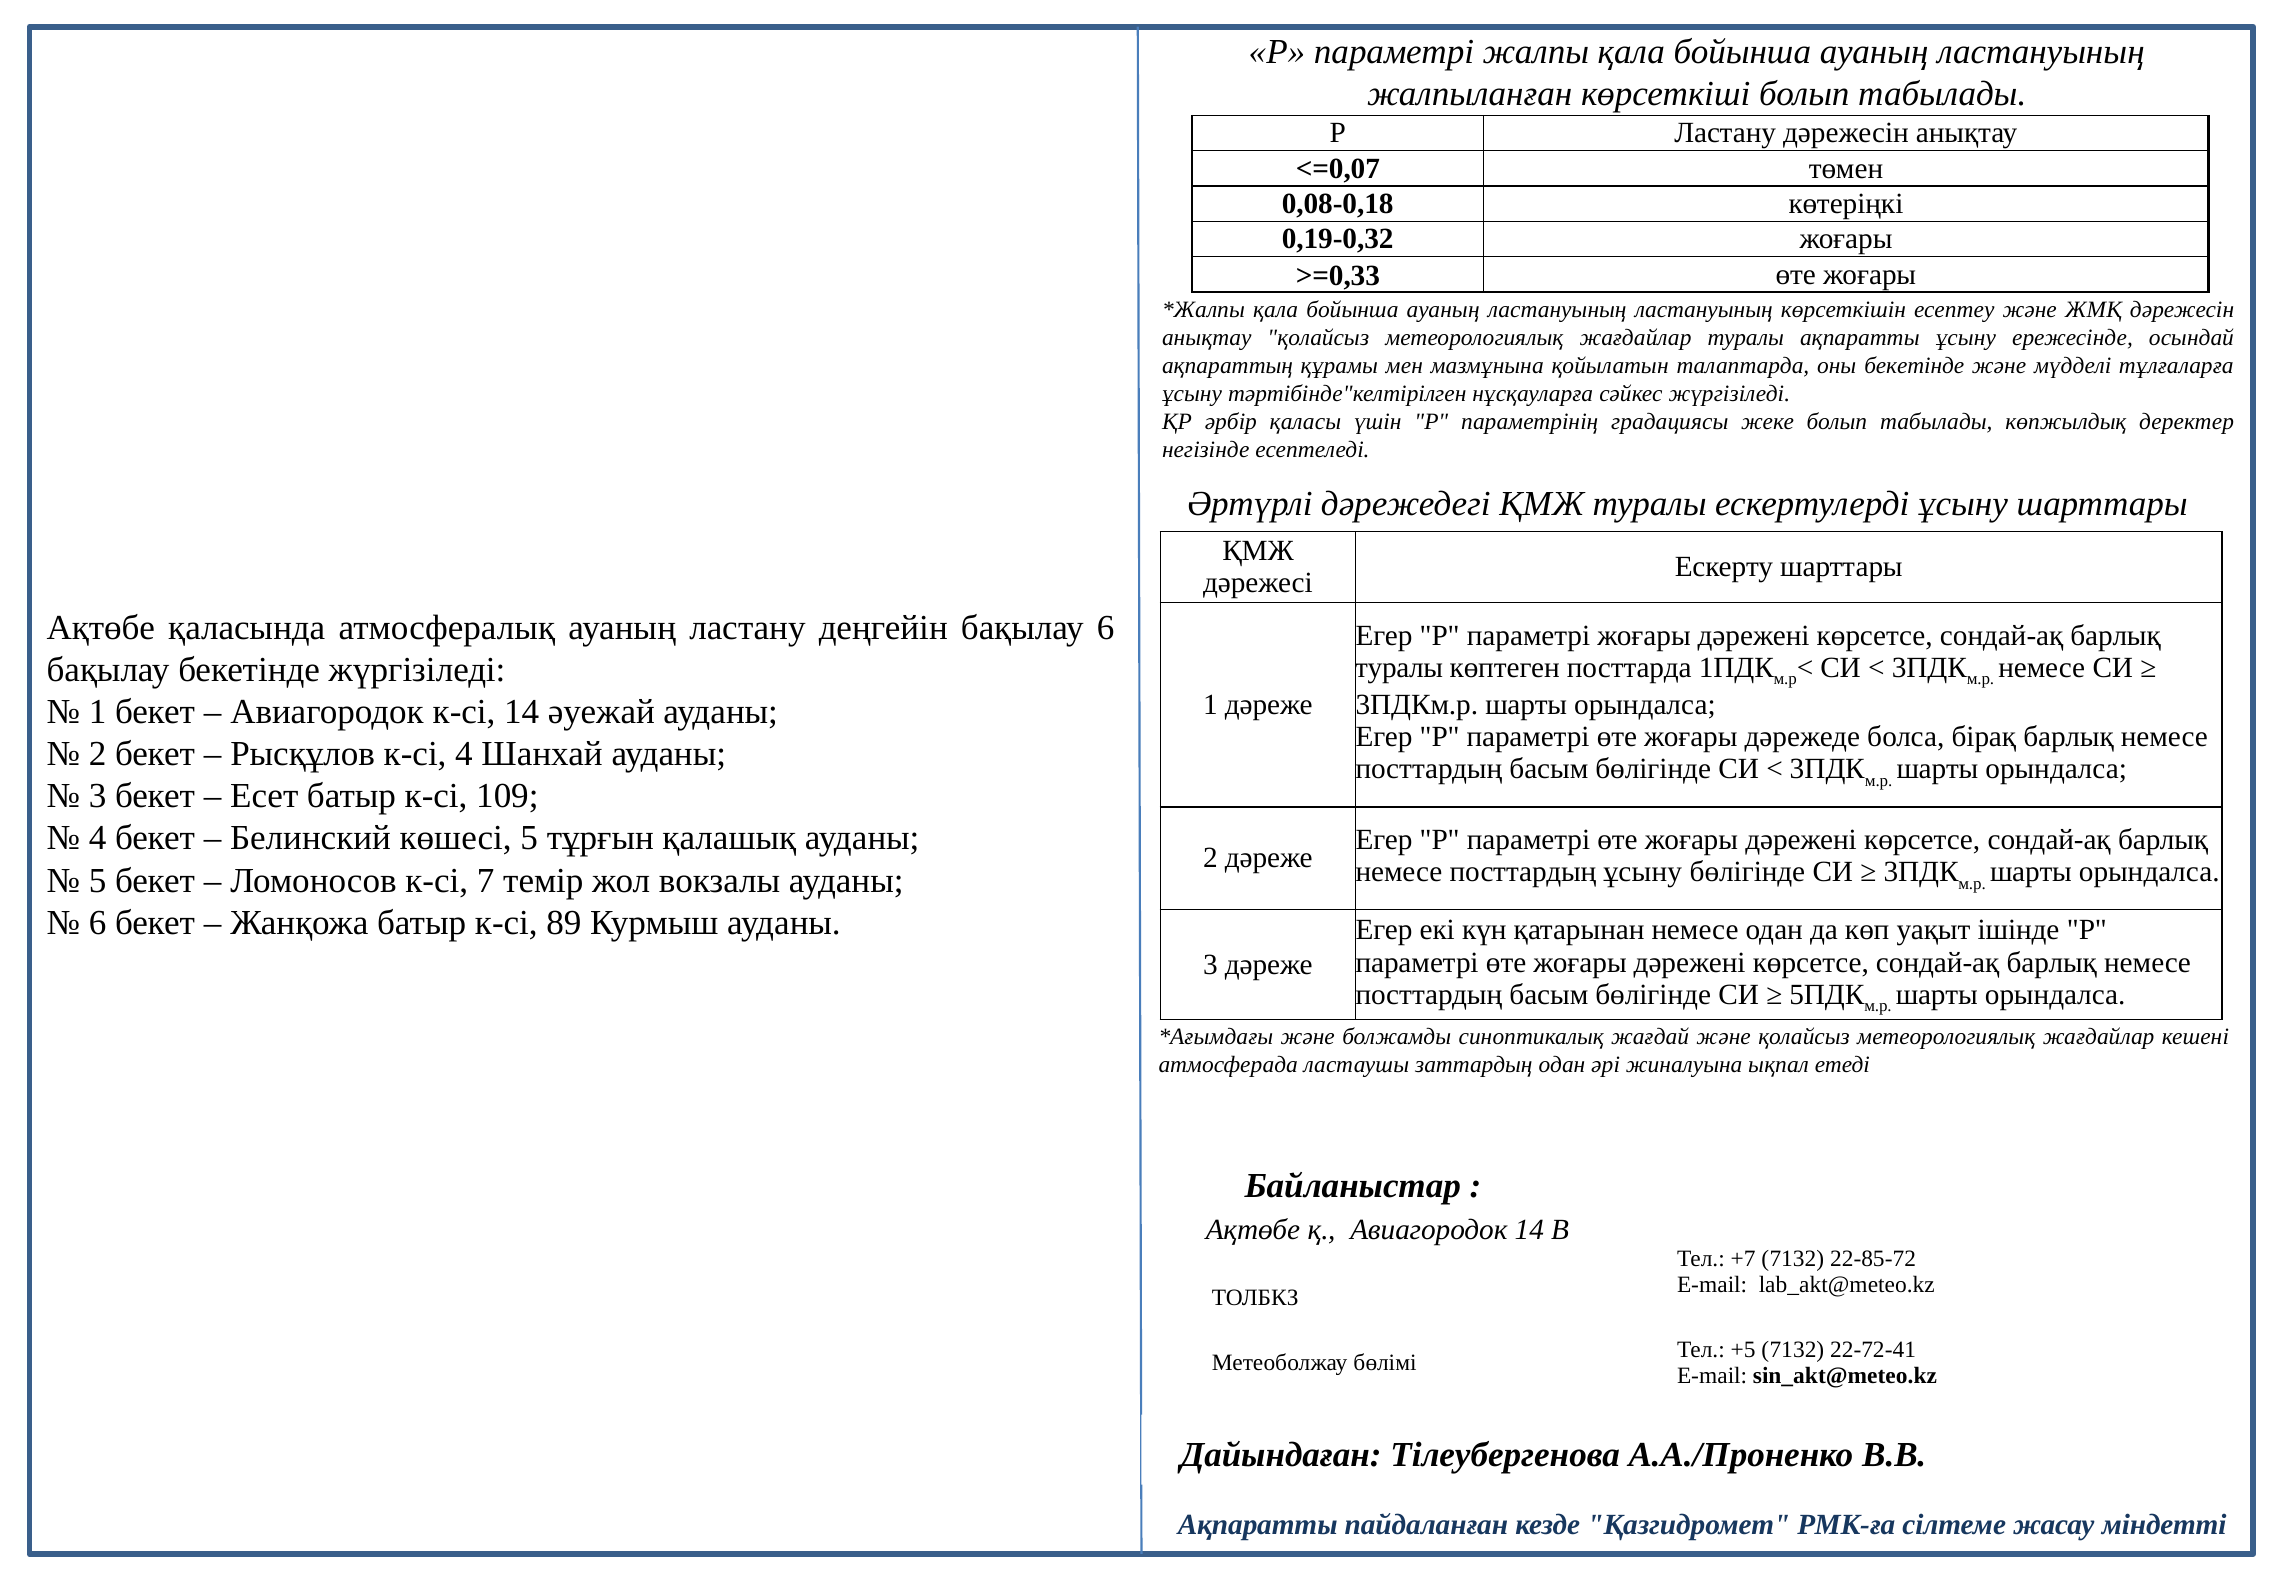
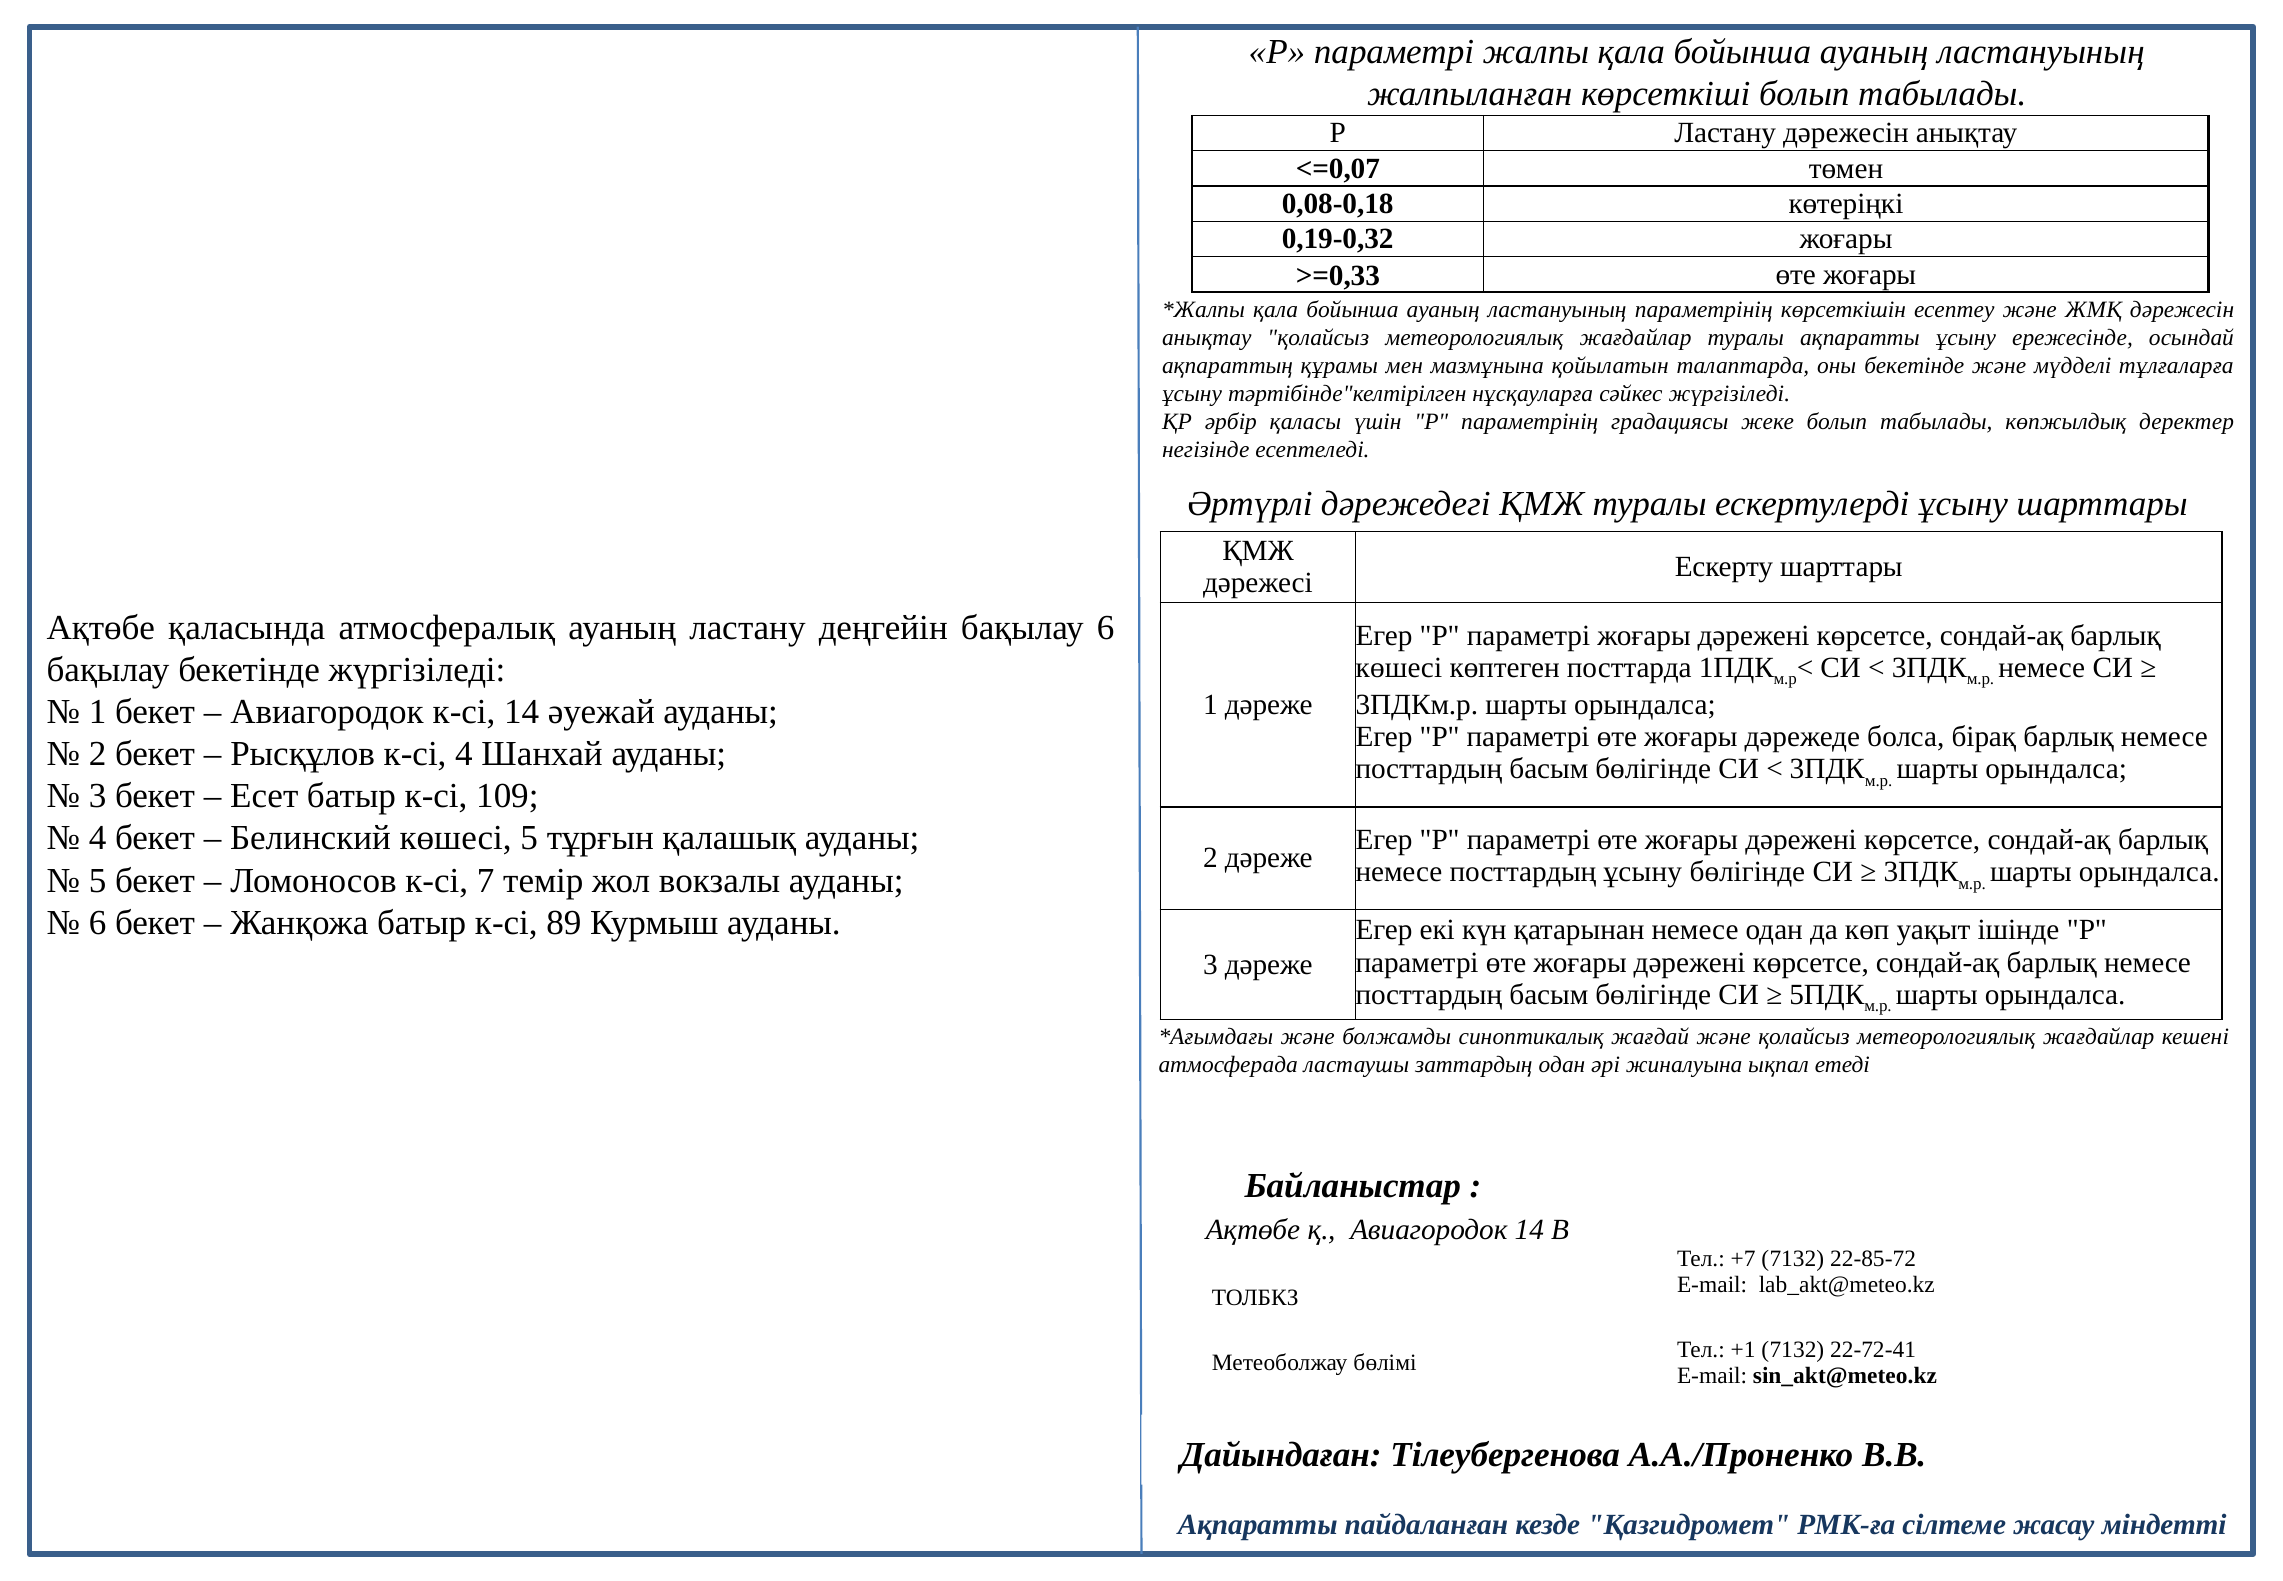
ластануының ластануының: ластануының -> параметрінің
туралы at (1399, 668): туралы -> көшесі
+5: +5 -> +1
